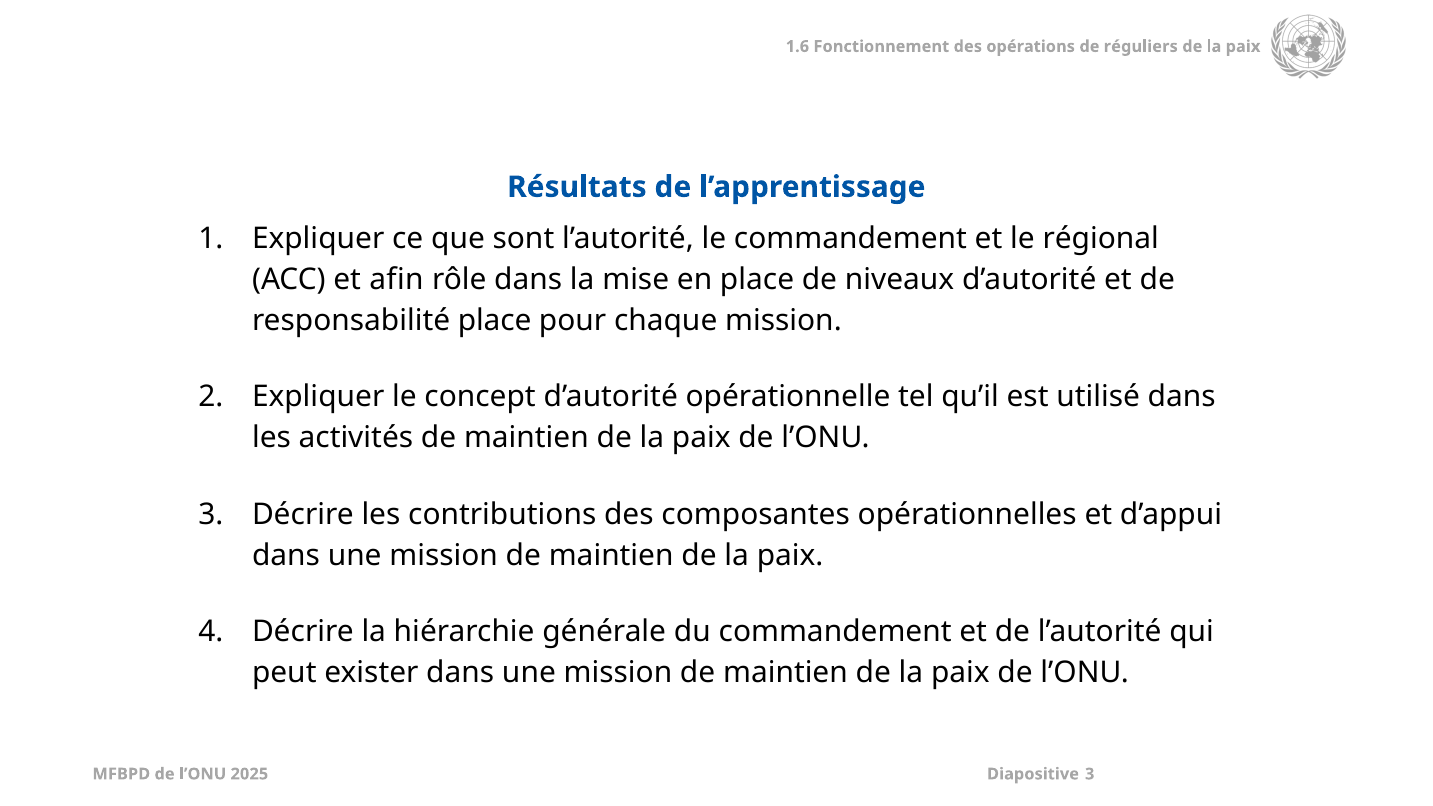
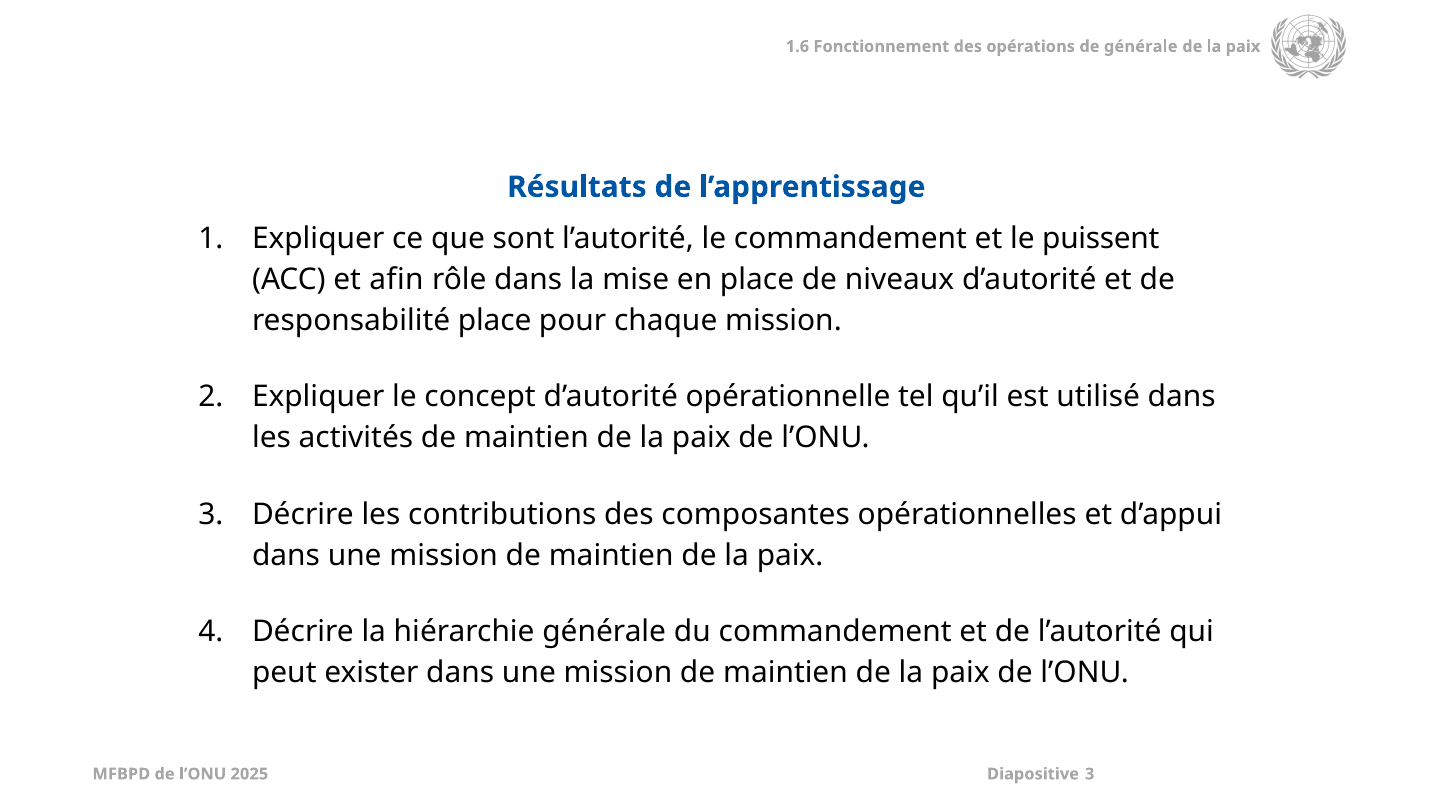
de réguliers: réguliers -> générale
régional: régional -> puissent
